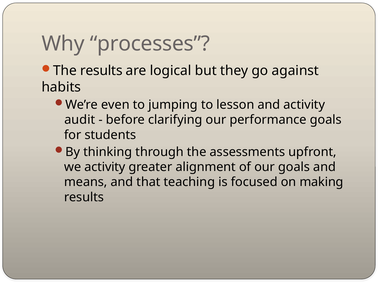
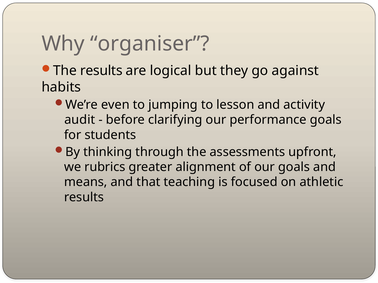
processes: processes -> organiser
we activity: activity -> rubrics
making: making -> athletic
